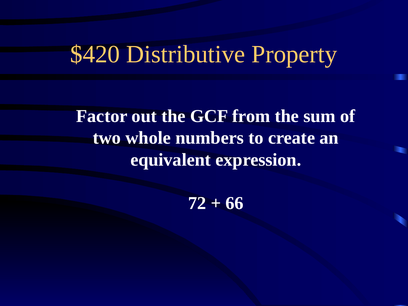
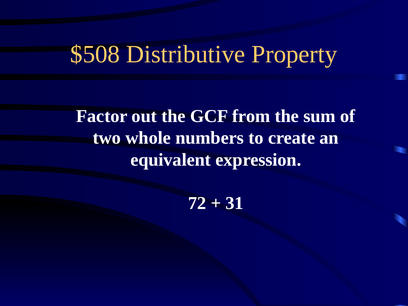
$420: $420 -> $508
66: 66 -> 31
